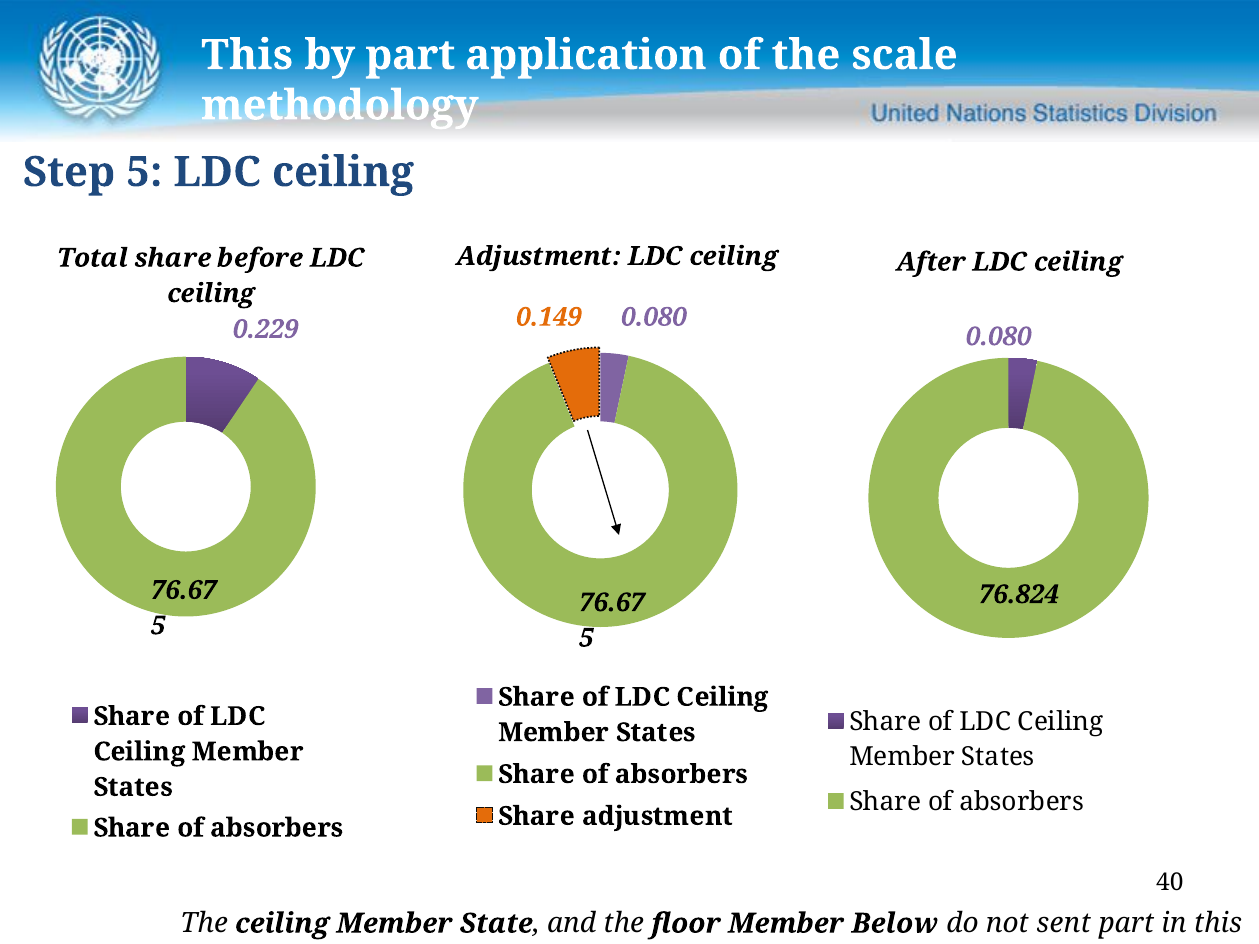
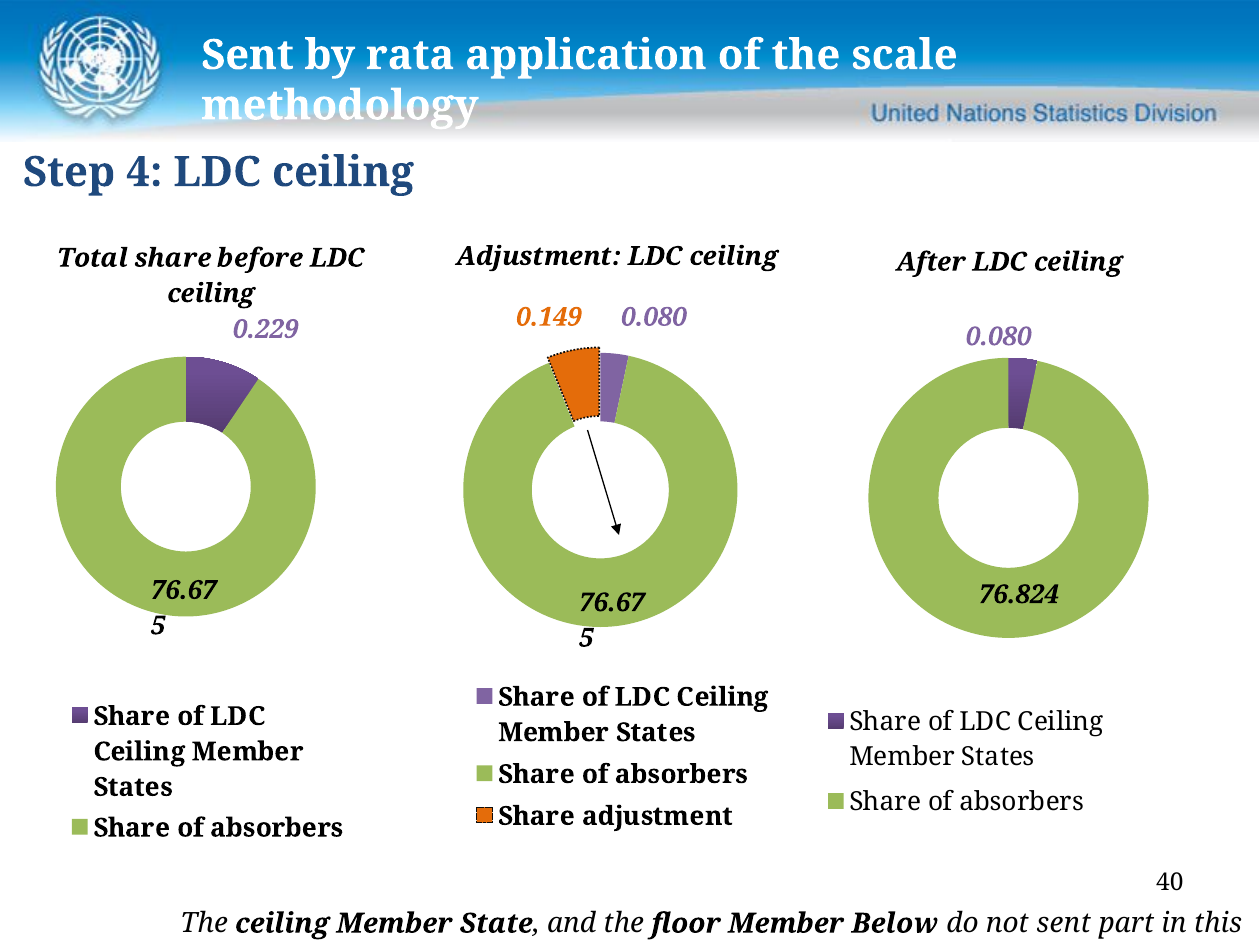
This at (247, 55): This -> Sent
by part: part -> rata
Step 5: 5 -> 4
